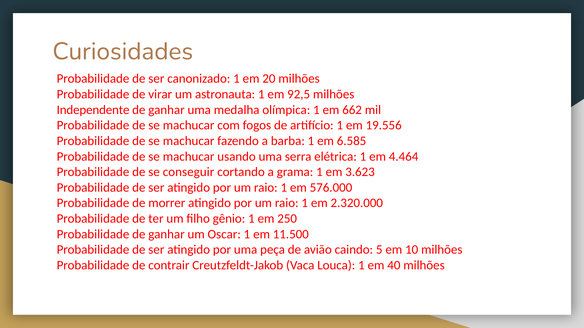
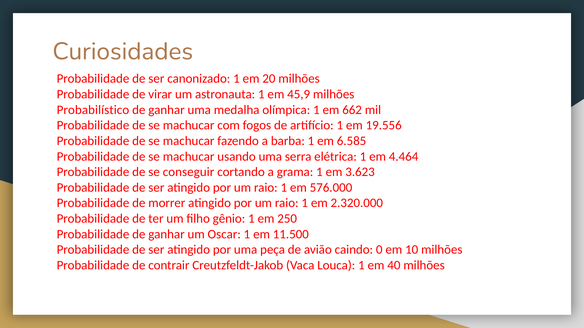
92,5: 92,5 -> 45,9
Independente: Independente -> Probabilístico
5: 5 -> 0
